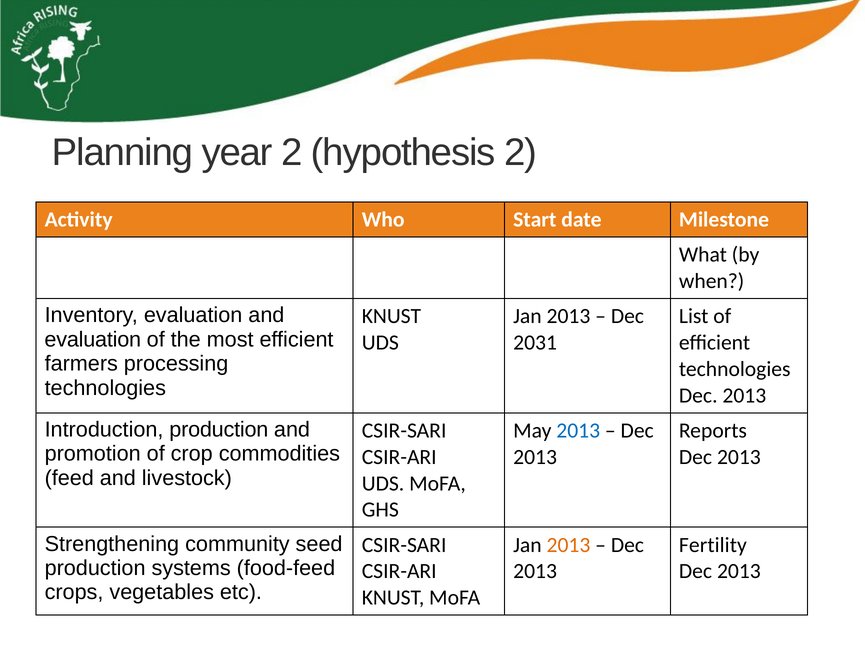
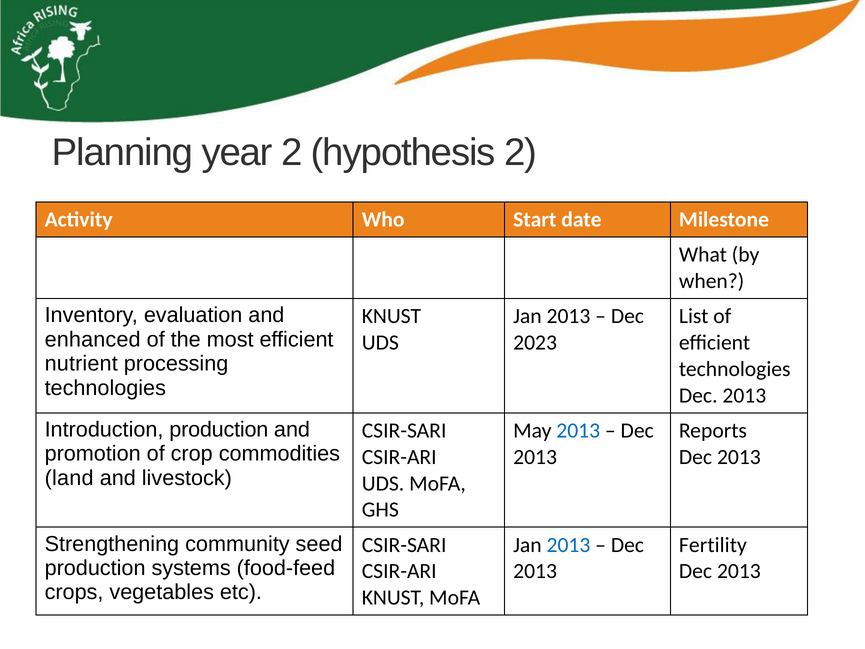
evaluation at (93, 339): evaluation -> enhanced
2031: 2031 -> 2023
farmers: farmers -> nutrient
feed: feed -> land
2013 at (568, 545) colour: orange -> blue
